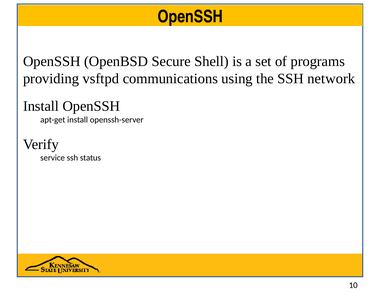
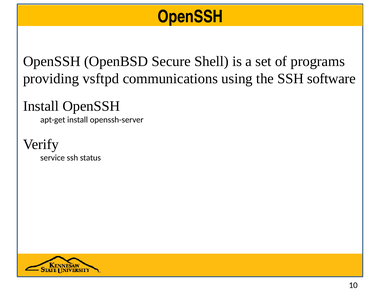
network: network -> software
